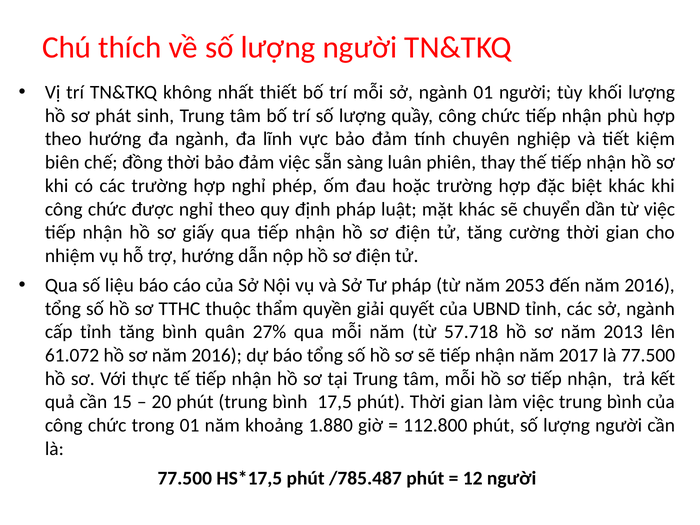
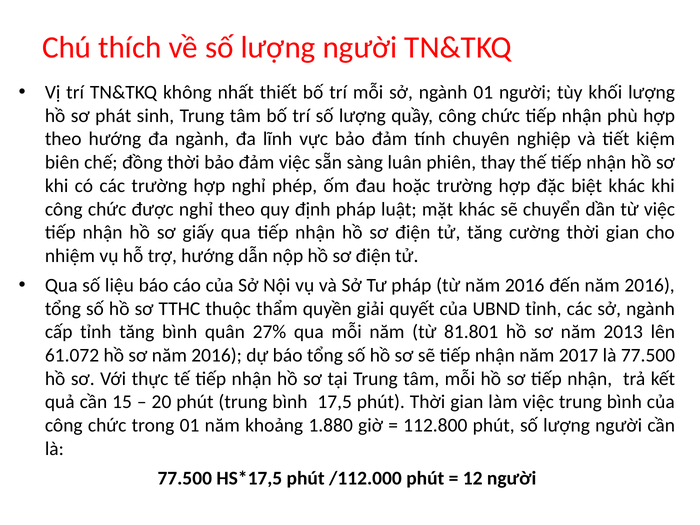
từ năm 2053: 2053 -> 2016
57.718: 57.718 -> 81.801
/785.487: /785.487 -> /112.000
